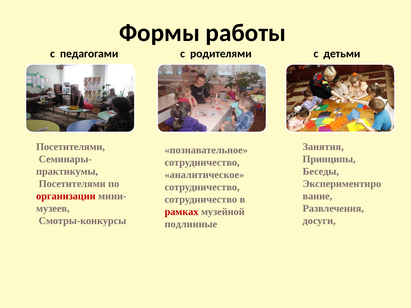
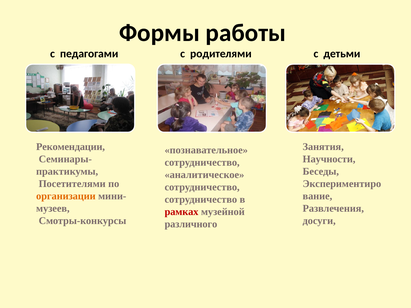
Посетителями at (71, 147): Посетителями -> Рекомендации
Принципы: Принципы -> Научности
организации colour: red -> orange
подлинные: подлинные -> различного
